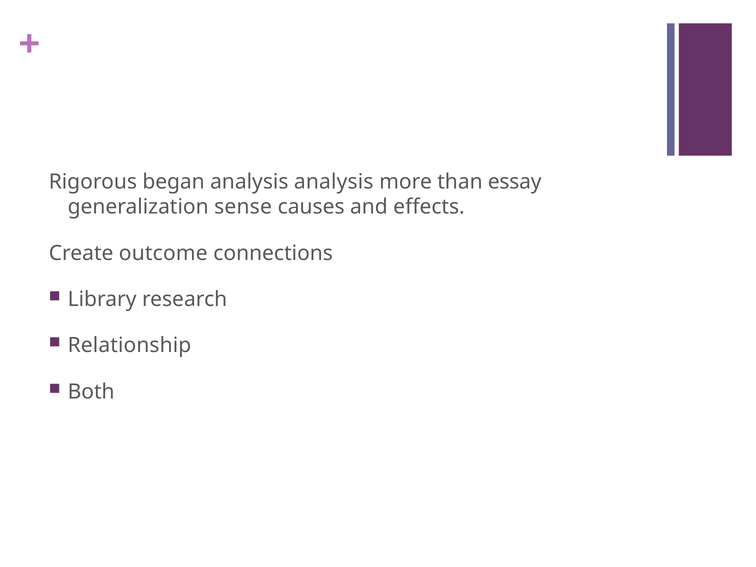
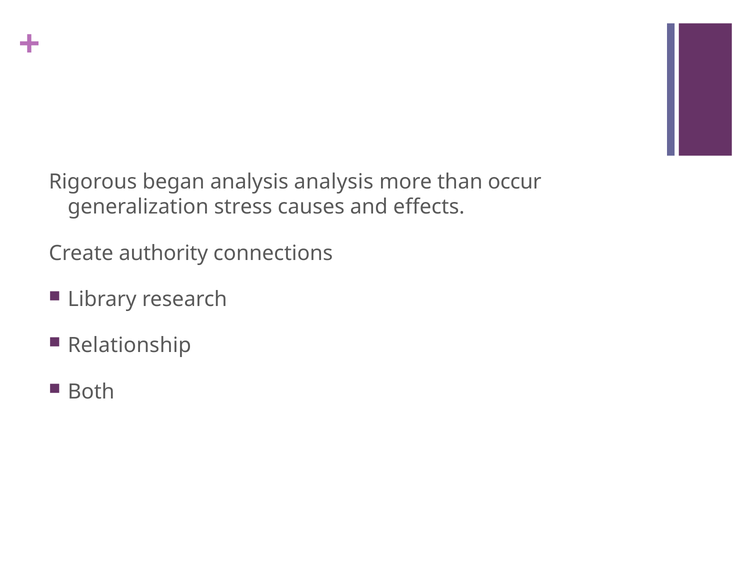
essay: essay -> occur
sense: sense -> stress
outcome: outcome -> authority
